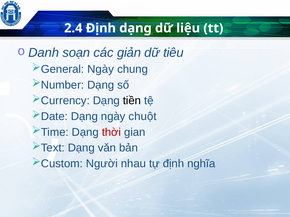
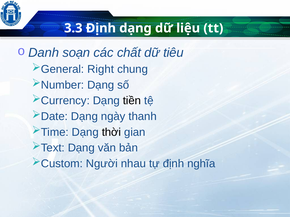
2.4: 2.4 -> 3.3
giản: giản -> chất
Ngày at (101, 69): Ngày -> Right
chuột: chuột -> thanh
thời colour: red -> black
